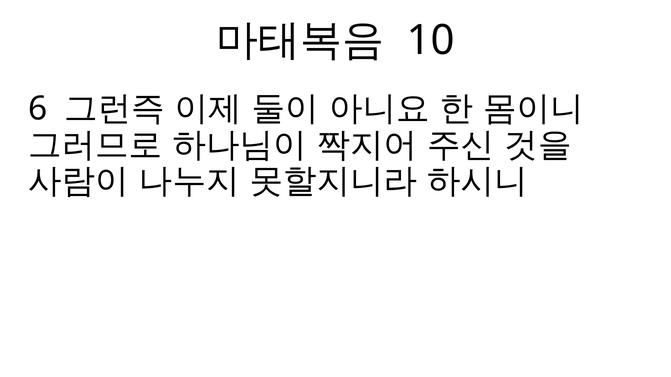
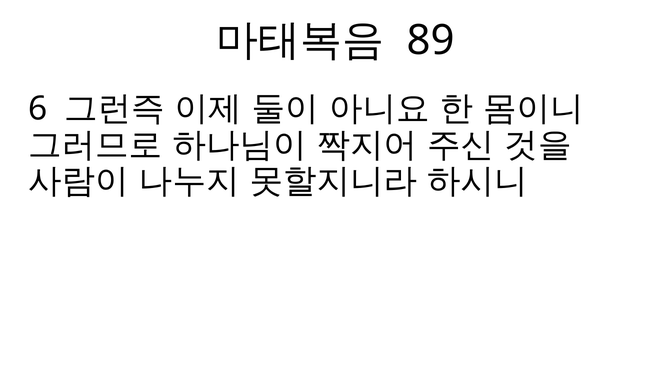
10: 10 -> 89
